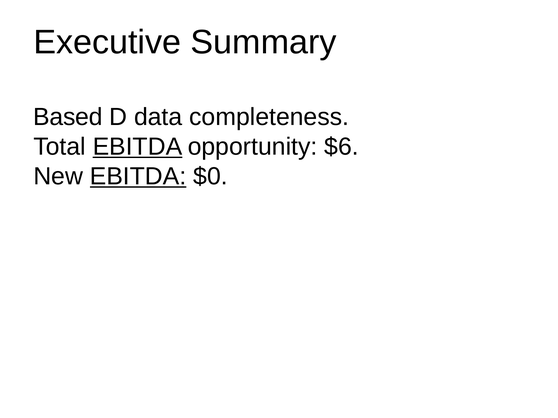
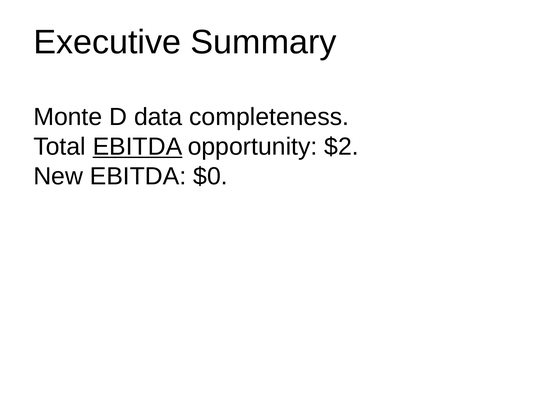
Based: Based -> Monte
$6: $6 -> $2
EBITDA at (138, 177) underline: present -> none
